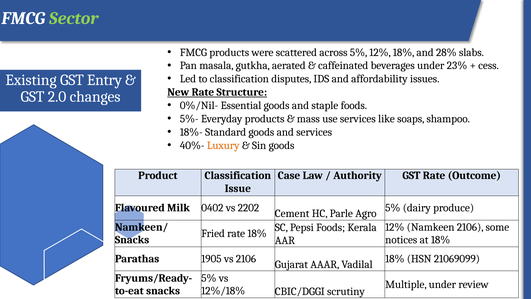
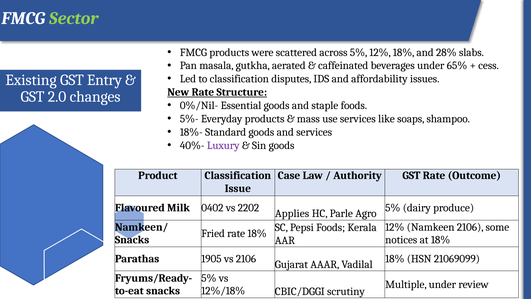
23%: 23% -> 65%
Luxury colour: orange -> purple
Cement: Cement -> Applies
